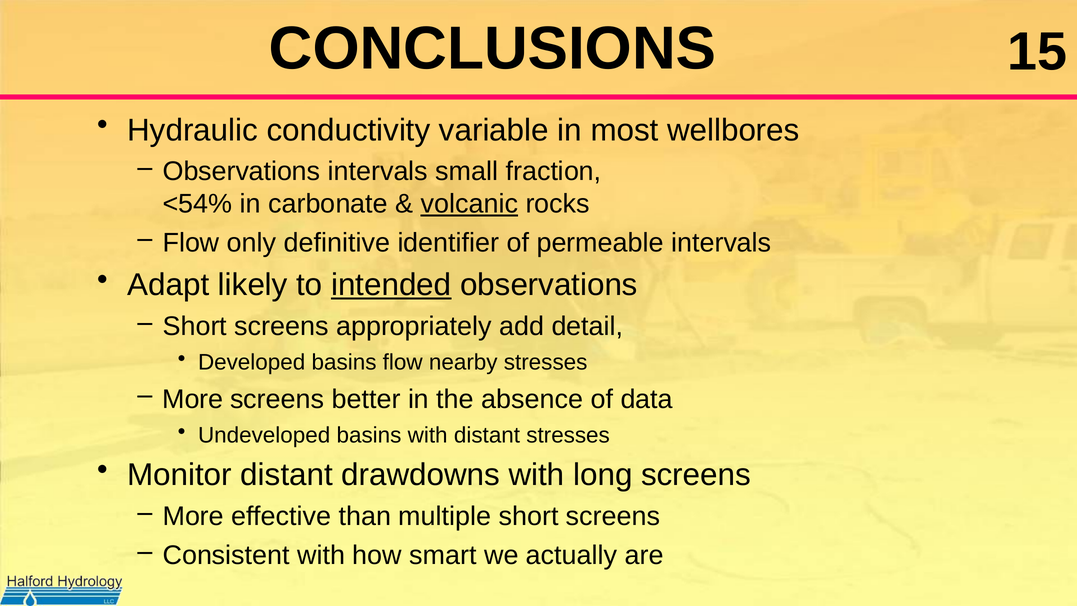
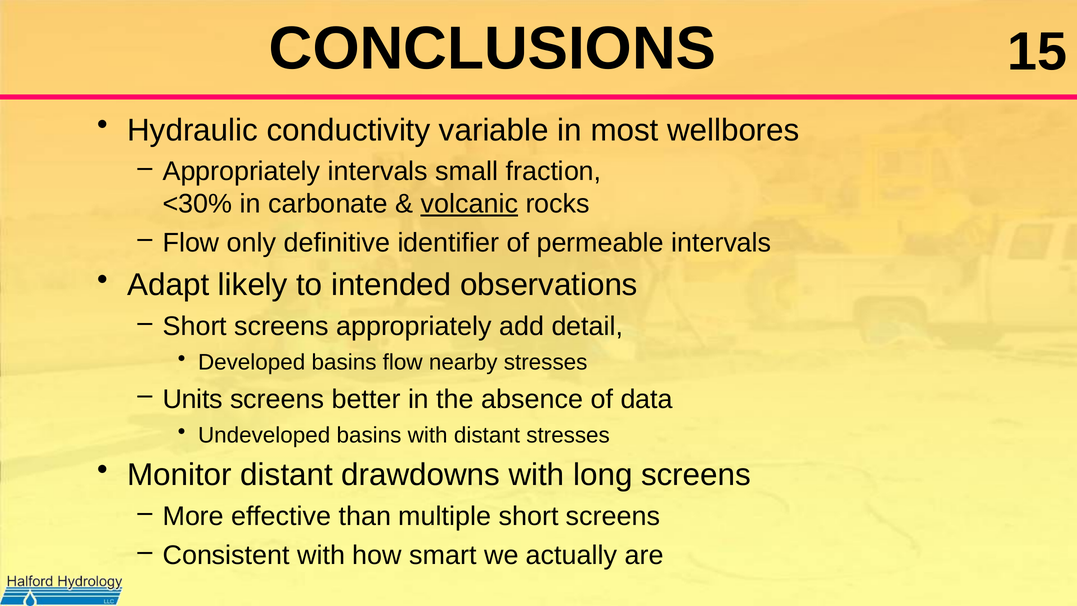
Observations at (242, 172): Observations -> Appropriately
<54%: <54% -> <30%
intended underline: present -> none
More at (193, 399): More -> Units
